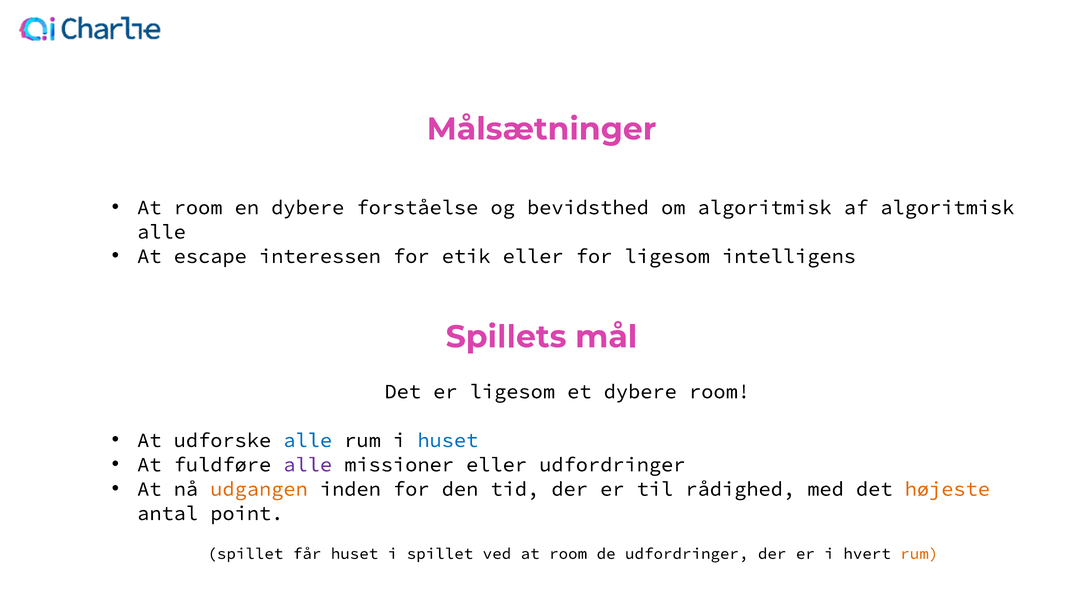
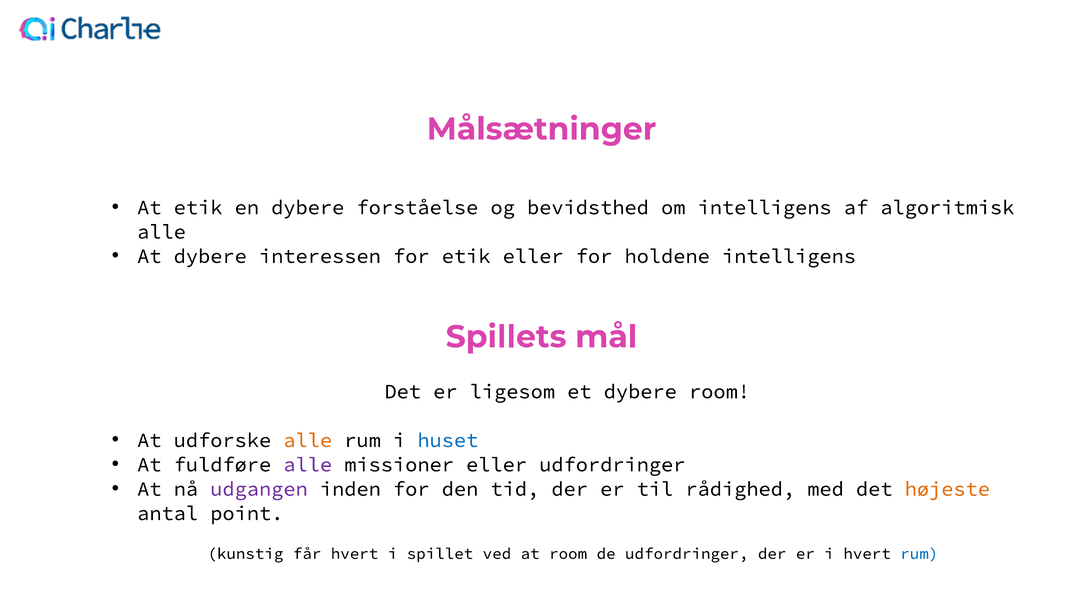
room at (198, 208): room -> etik
om algoritmisk: algoritmisk -> intelligens
At escape: escape -> dybere
for ligesom: ligesom -> holdene
alle at (308, 440) colour: blue -> orange
udgangen colour: orange -> purple
spillet at (245, 554): spillet -> kunstig
får huset: huset -> hvert
rum at (919, 554) colour: orange -> blue
